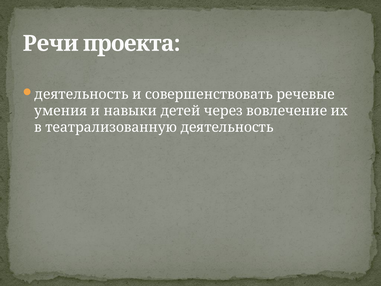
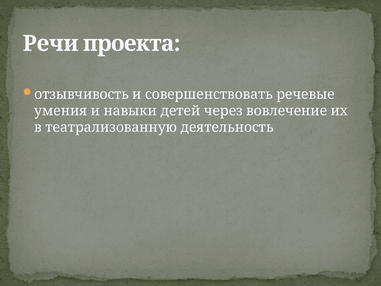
деятельность at (81, 94): деятельность -> отзывчивость
